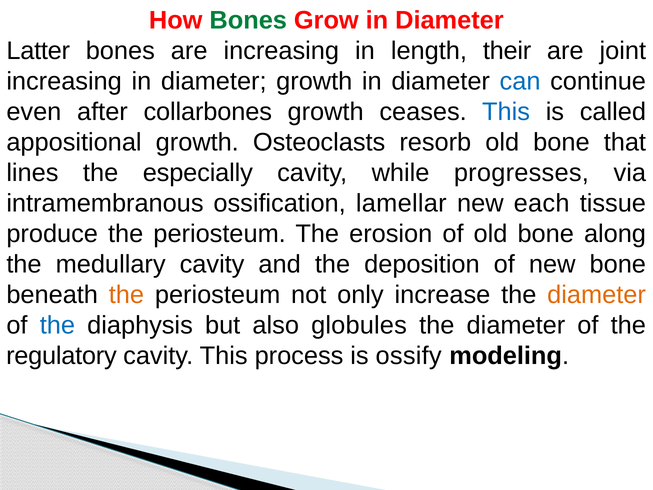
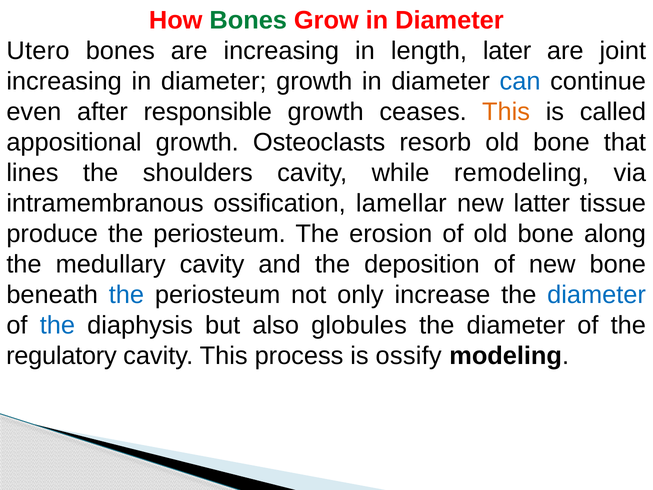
Latter: Latter -> Utero
their: their -> later
collarbones: collarbones -> responsible
This at (506, 112) colour: blue -> orange
especially: especially -> shoulders
progresses: progresses -> remodeling
each: each -> latter
the at (126, 295) colour: orange -> blue
diameter at (597, 295) colour: orange -> blue
